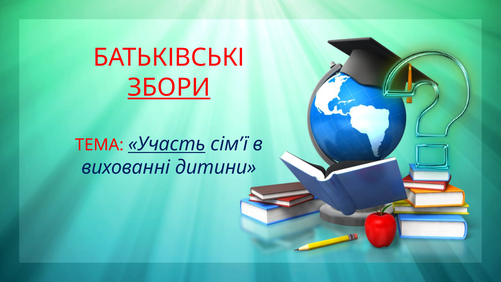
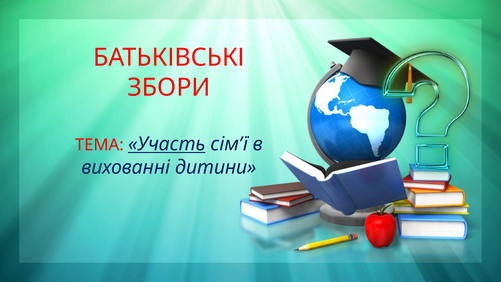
ЗБОРИ underline: present -> none
